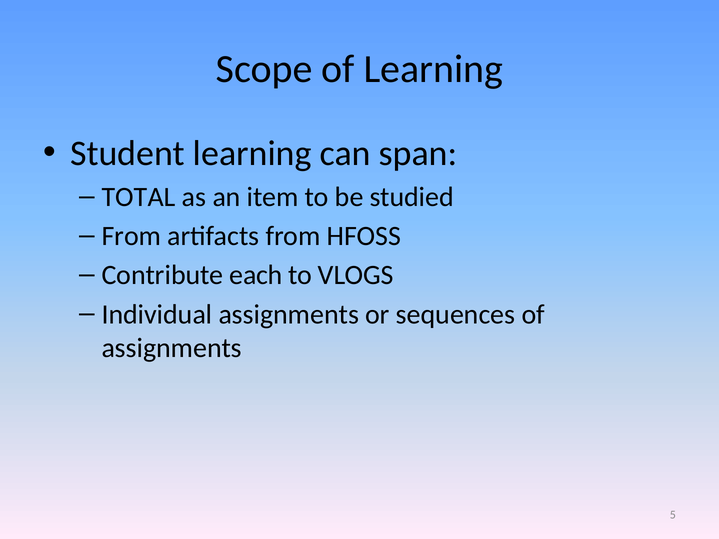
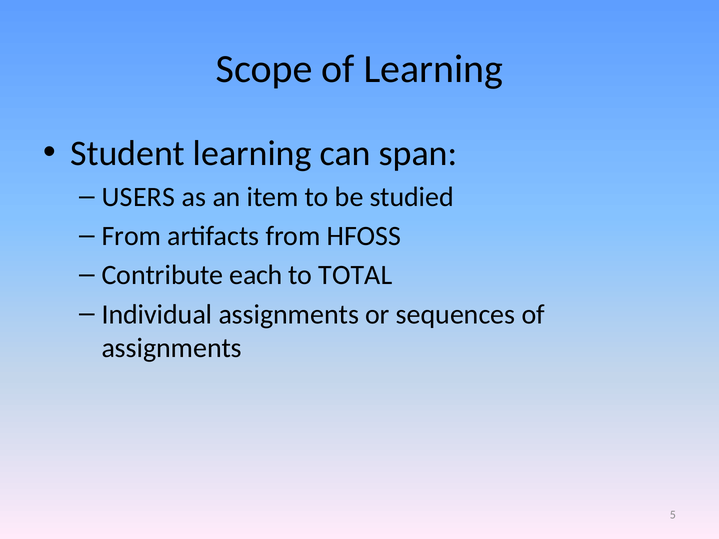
TOTAL: TOTAL -> USERS
VLOGS: VLOGS -> TOTAL
